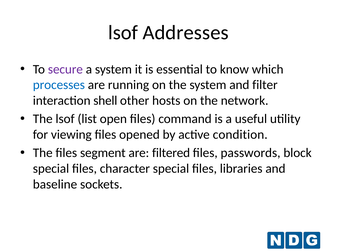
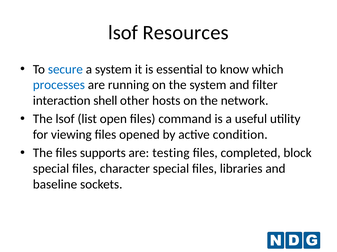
Addresses: Addresses -> Resources
secure colour: purple -> blue
segment: segment -> supports
filtered: filtered -> testing
passwords: passwords -> completed
